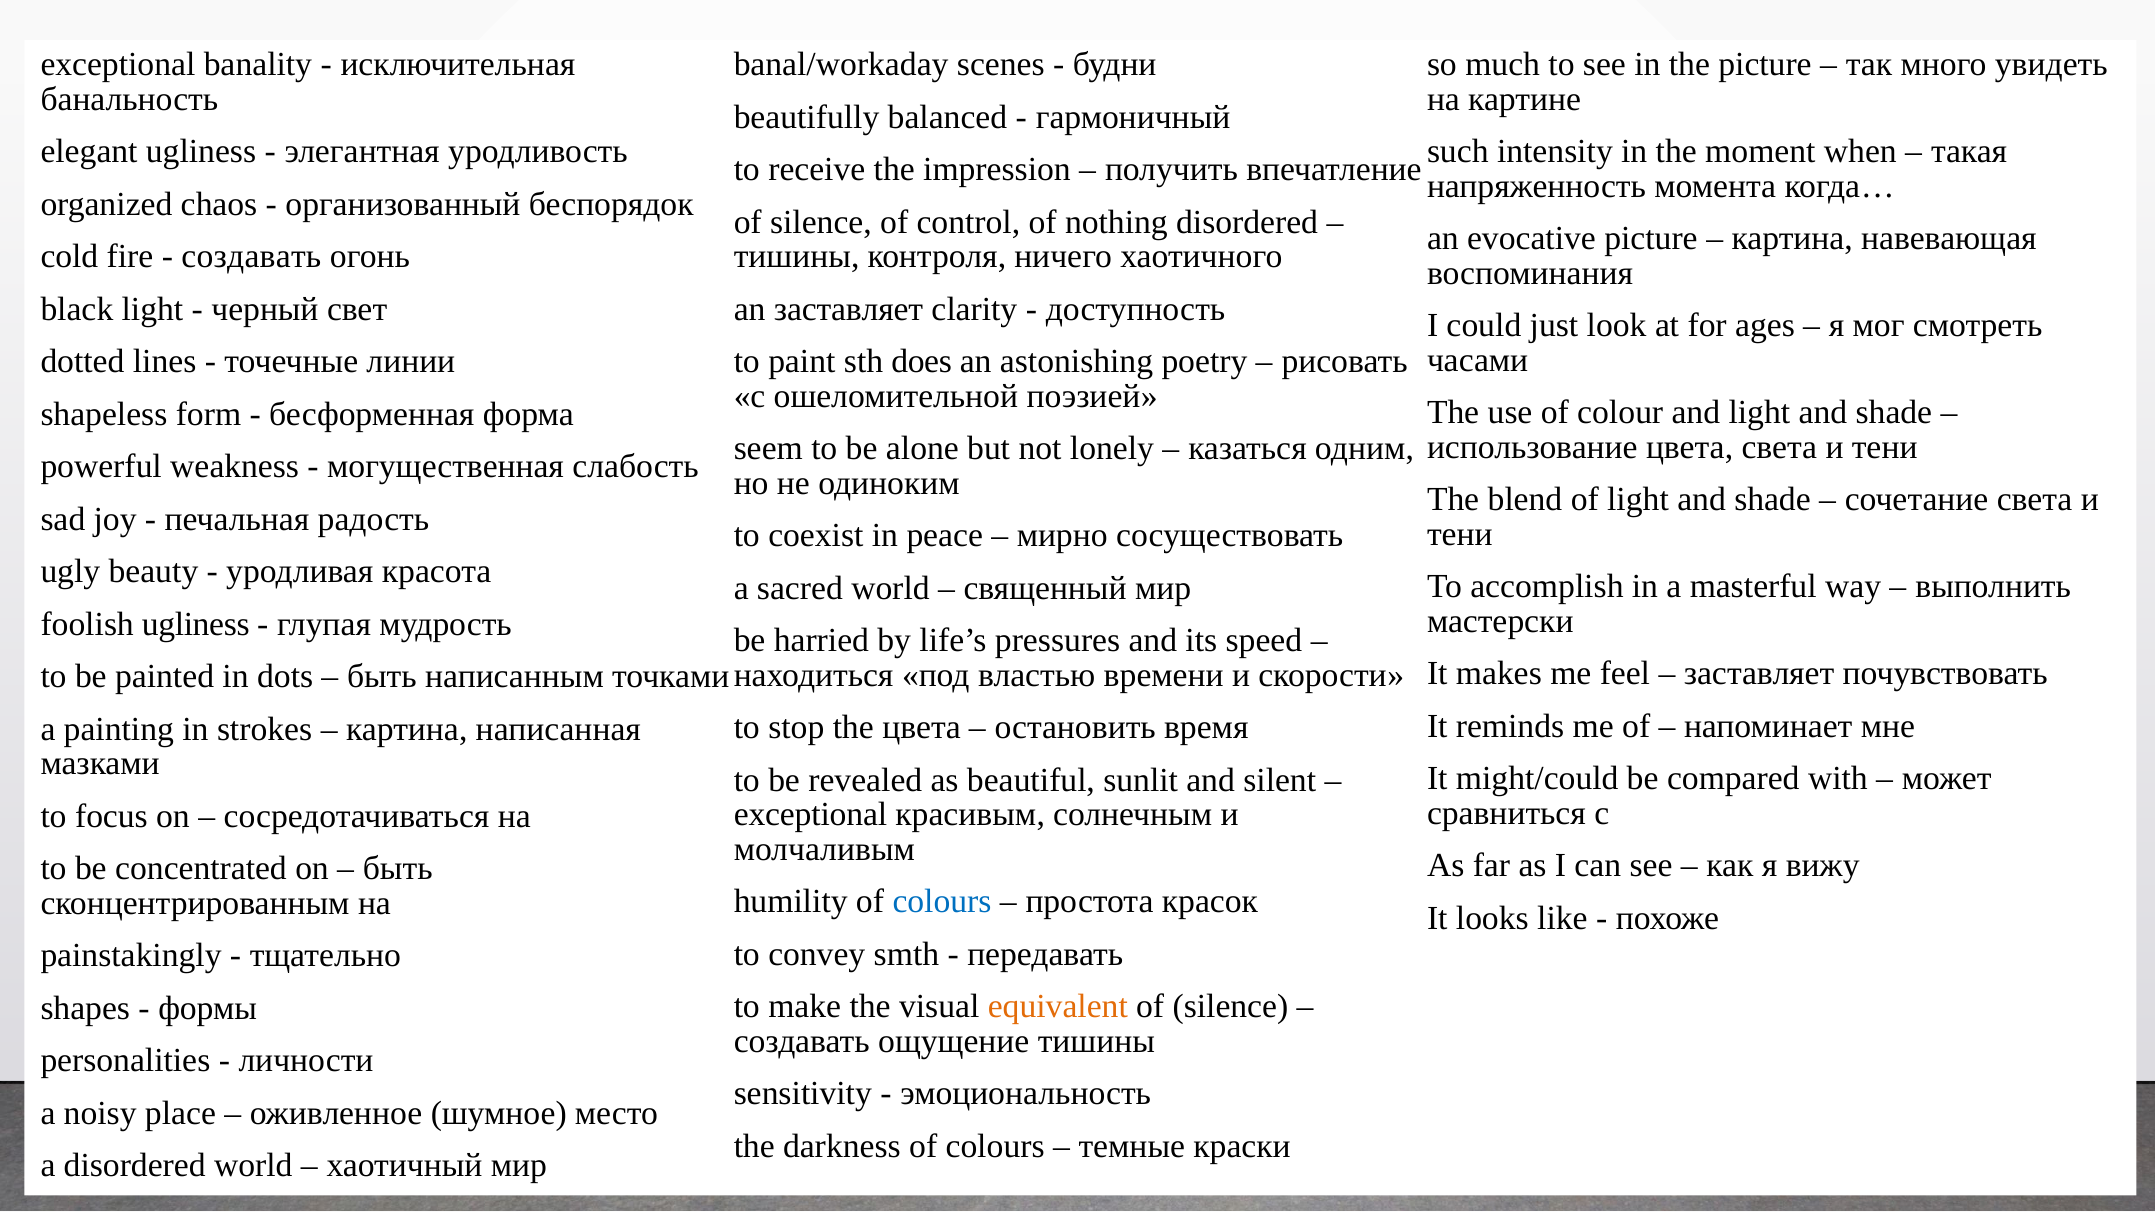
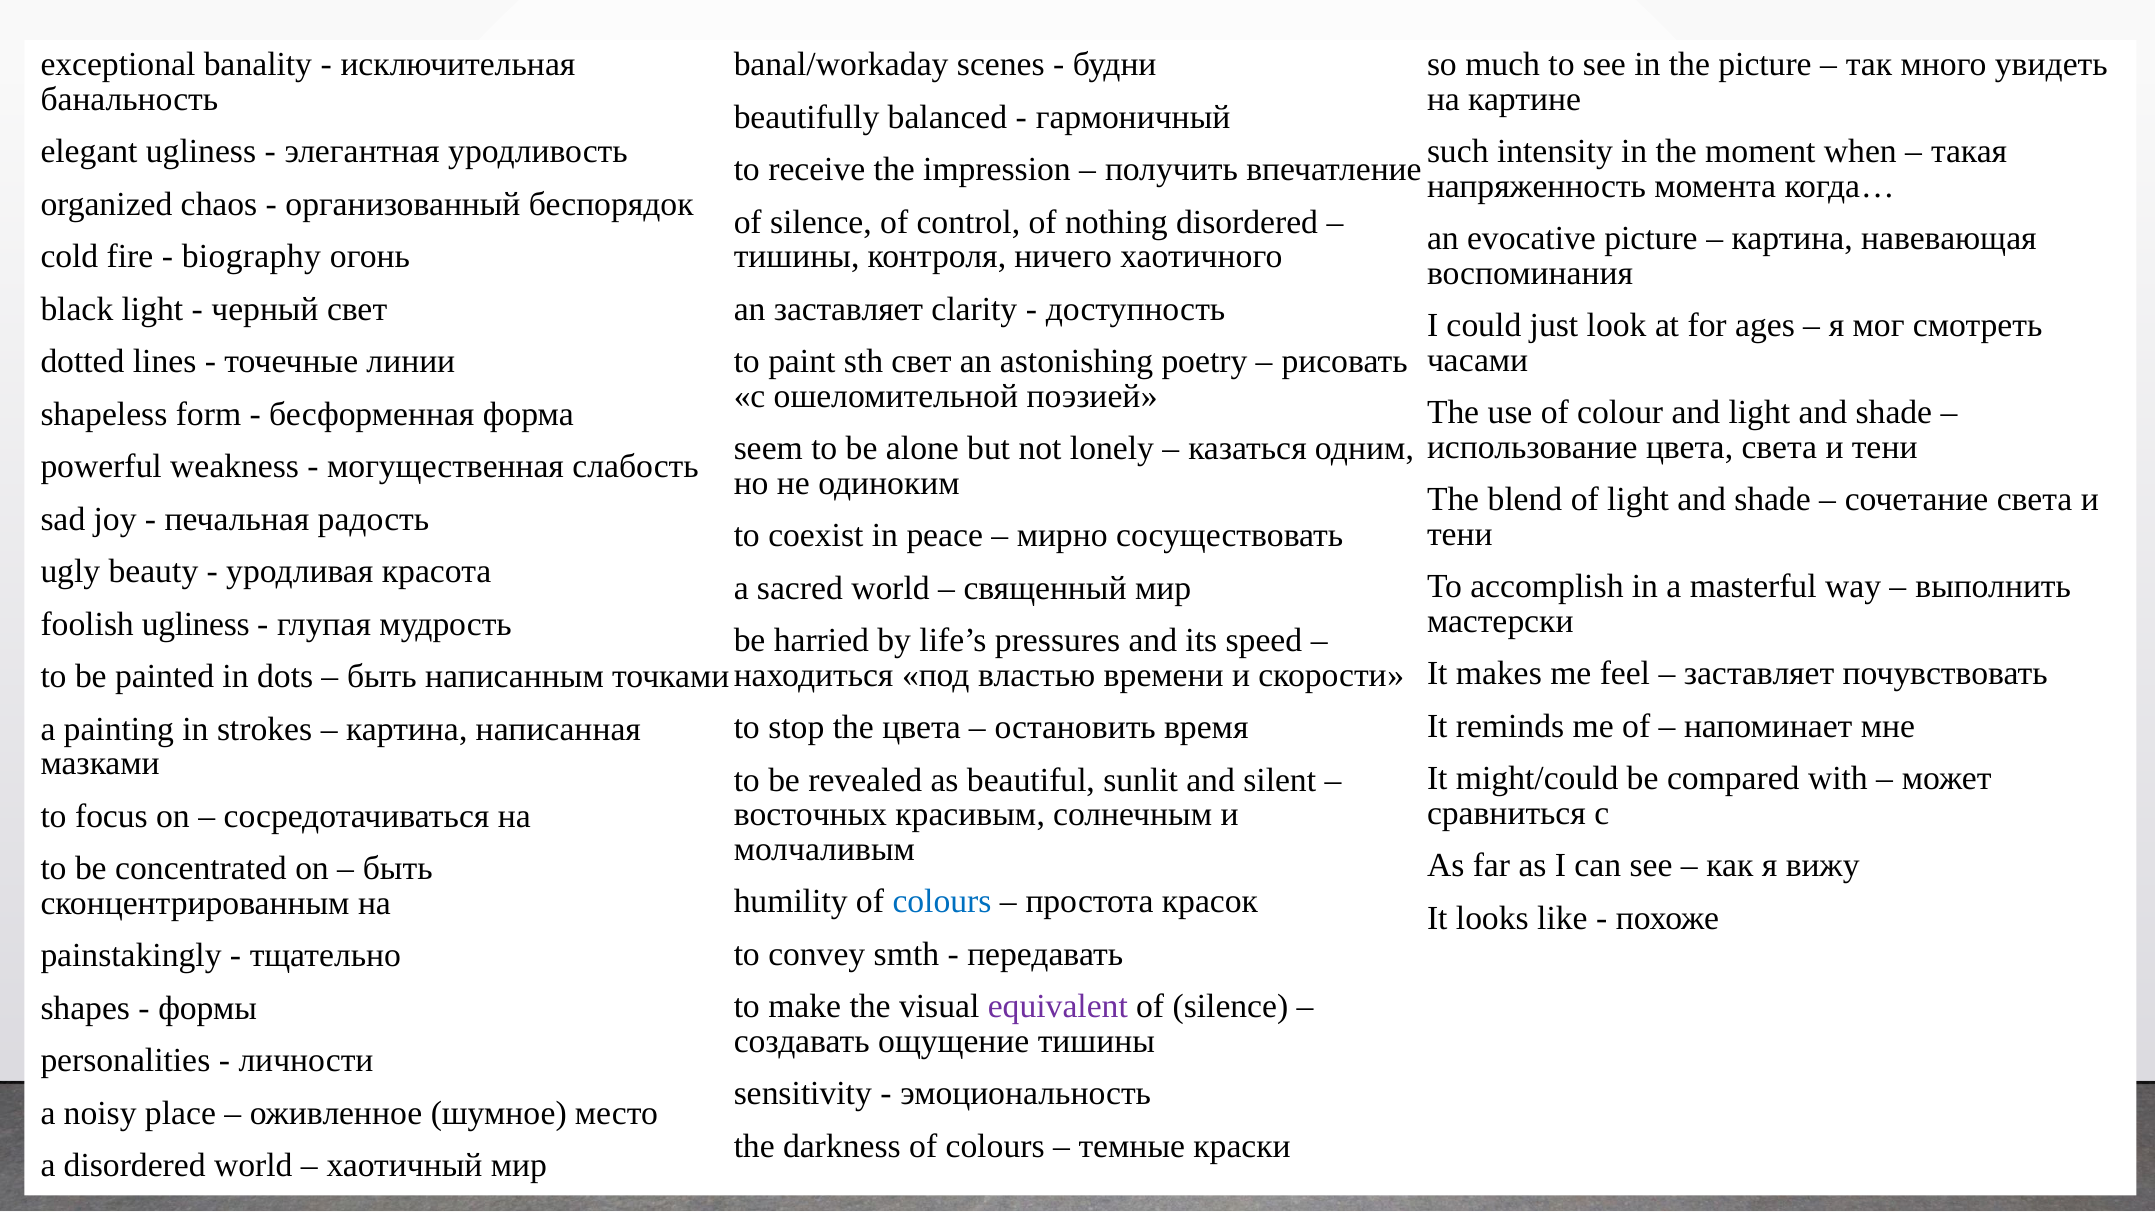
создавать at (251, 257): создавать -> biography
sth does: does -> свет
exceptional at (810, 815): exceptional -> восточных
equivalent colour: orange -> purple
